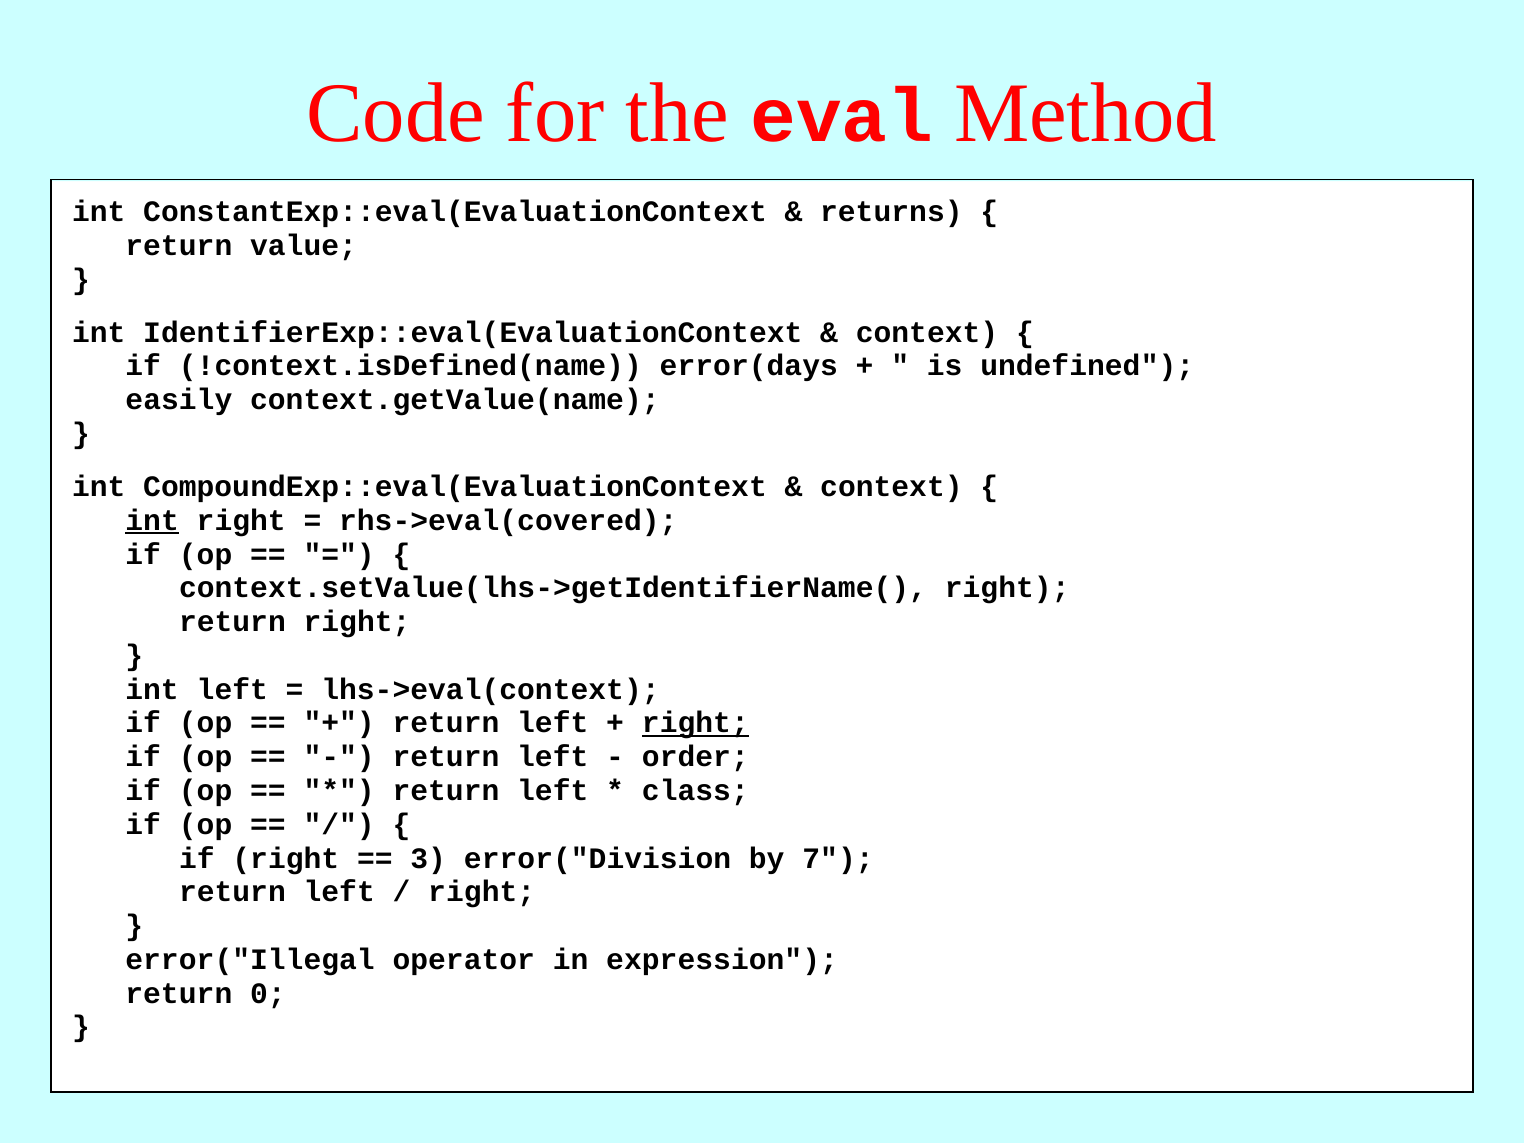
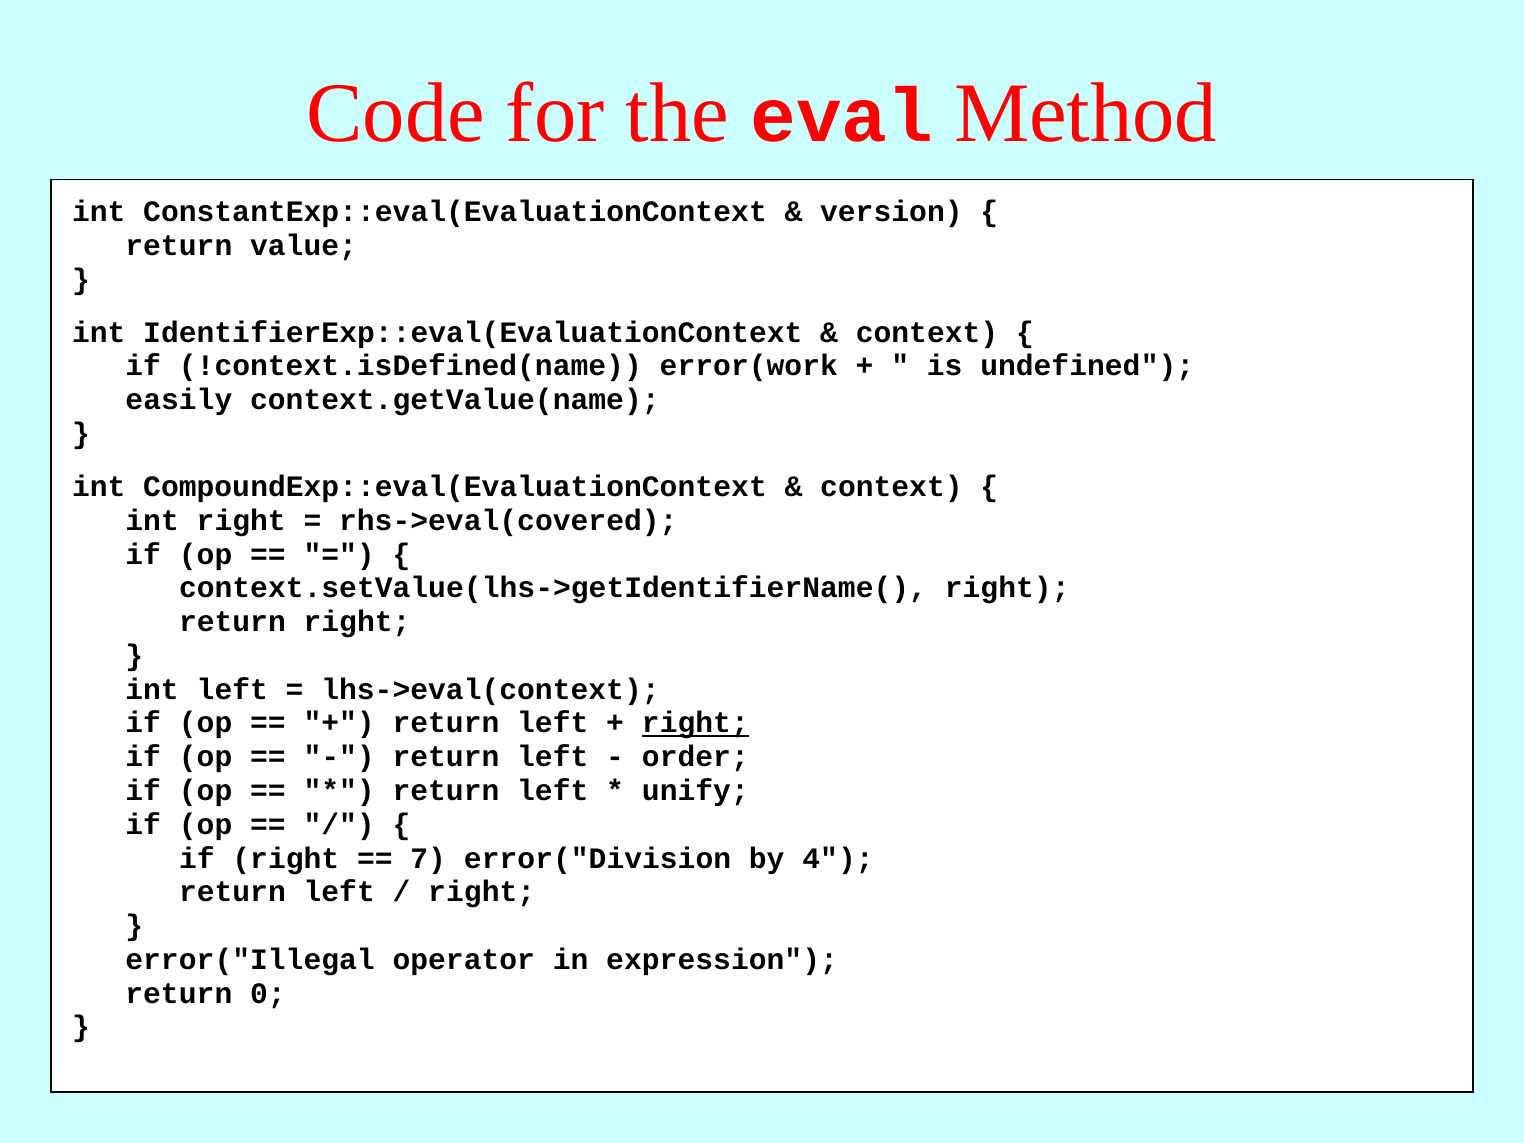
returns: returns -> version
error(days: error(days -> error(work
int at (152, 520) underline: present -> none
class: class -> unify
3: 3 -> 7
7: 7 -> 4
